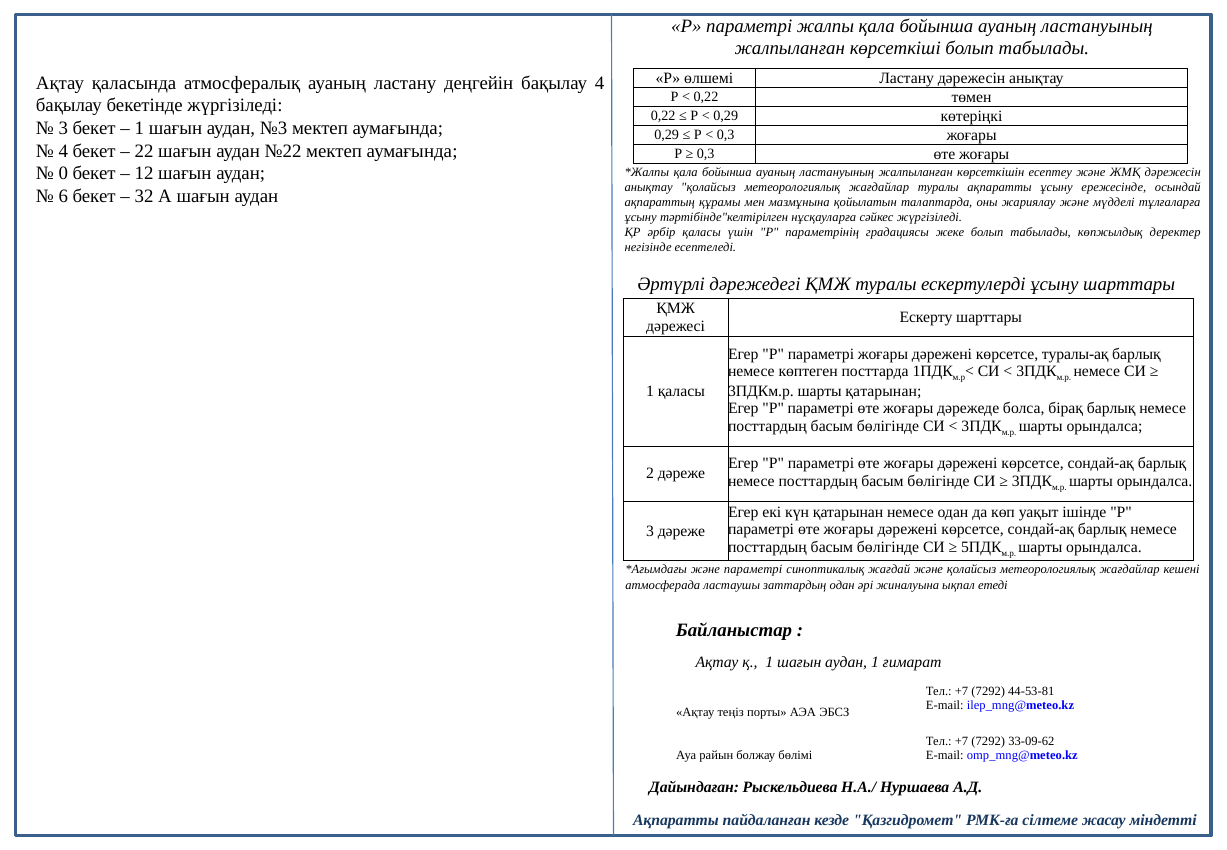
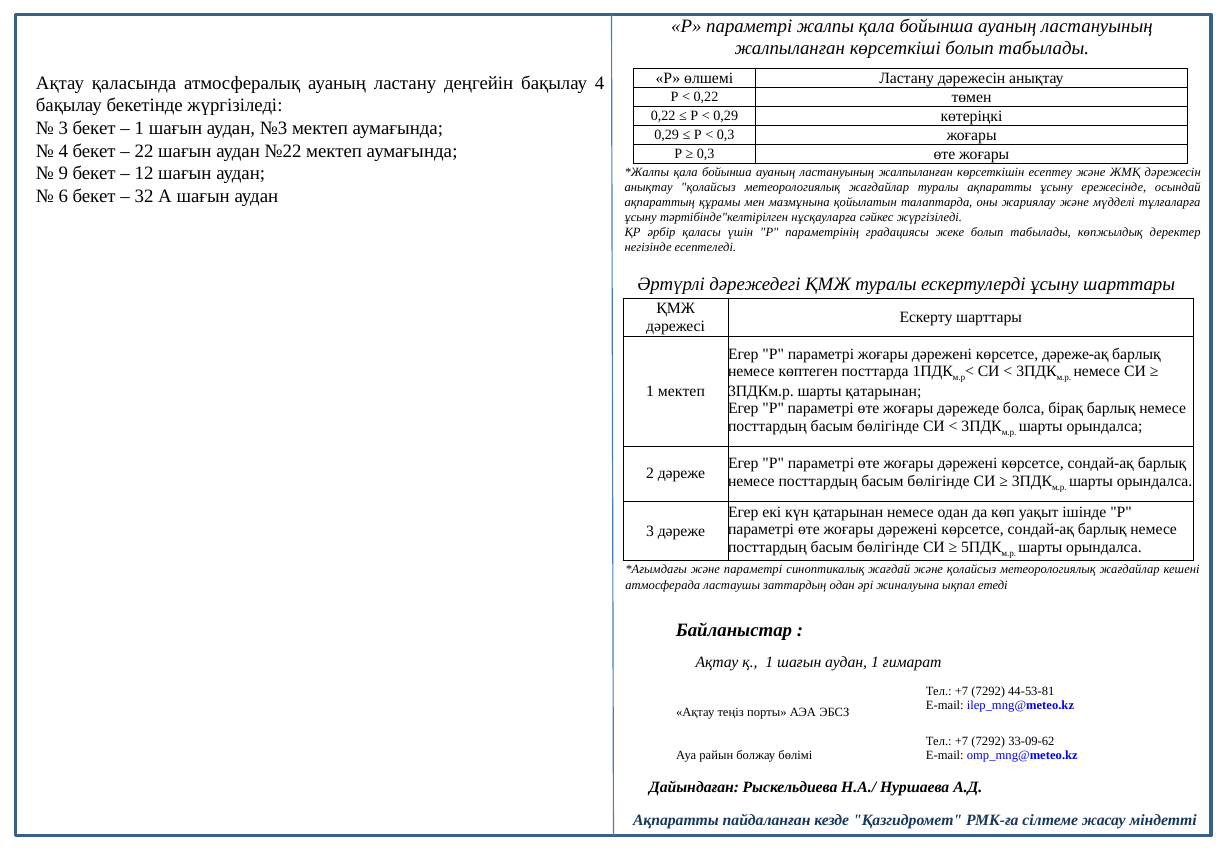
0: 0 -> 9
туралы-ақ: туралы-ақ -> дәреже-ақ
1 қаласы: қаласы -> мектеп
